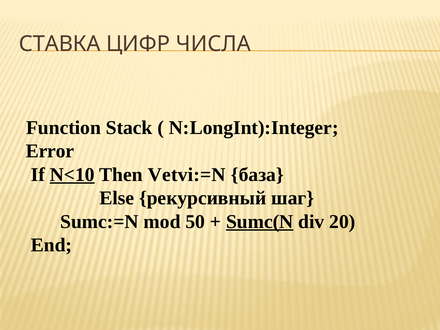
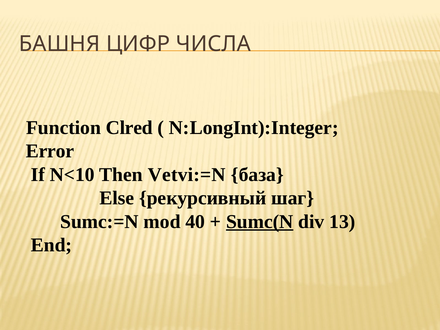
СТАВКА: СТАВКА -> БАШНЯ
Stack: Stack -> Clred
N<10 underline: present -> none
50: 50 -> 40
20: 20 -> 13
